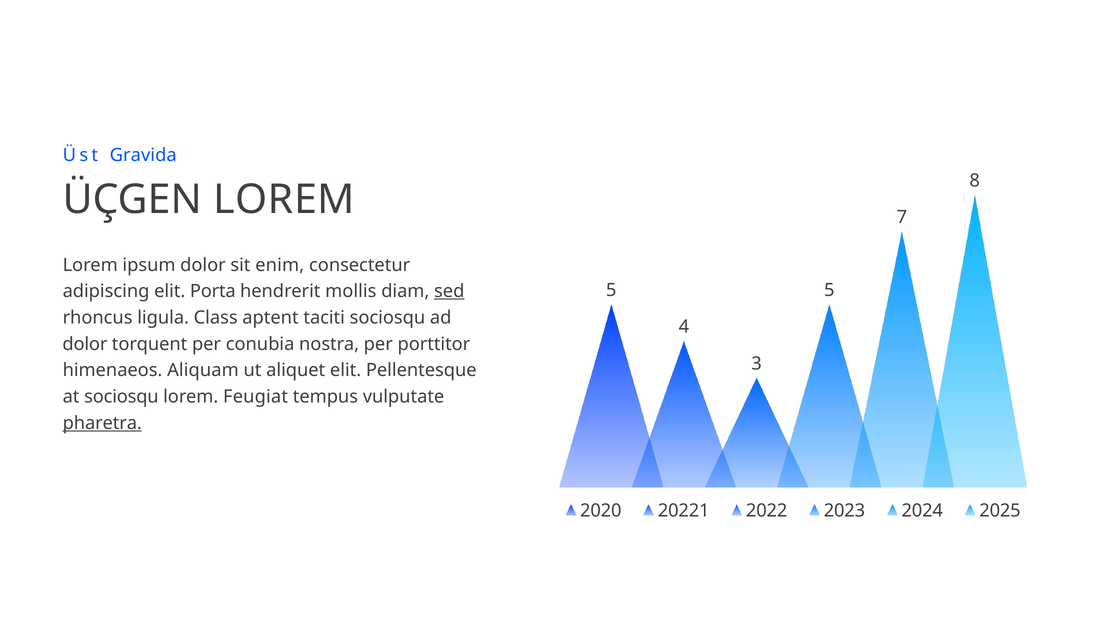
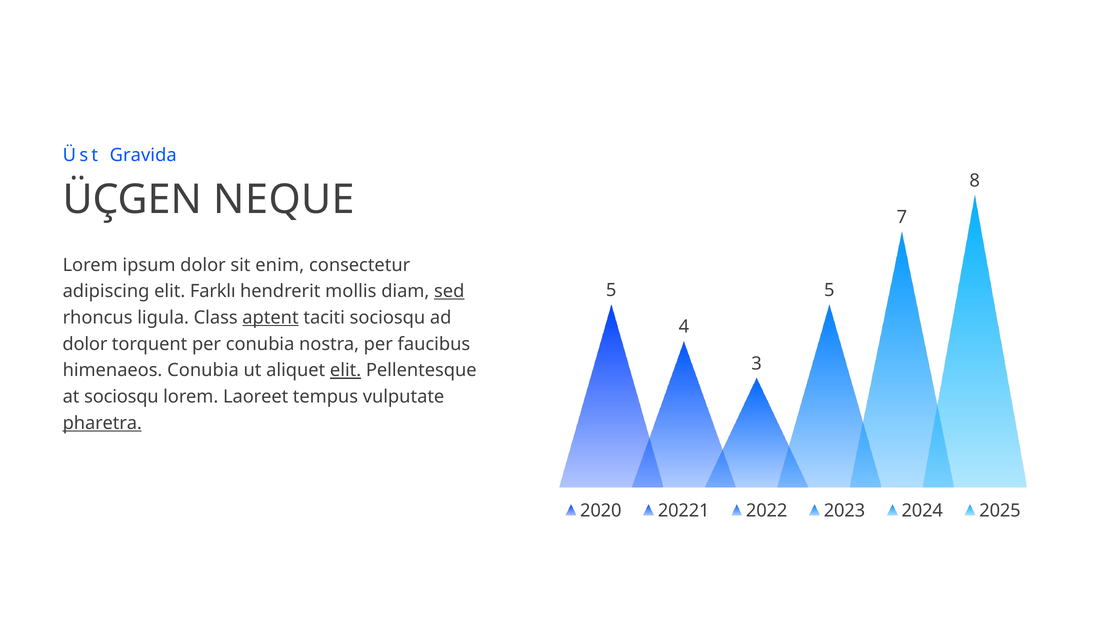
ÜÇGEN LOREM: LOREM -> NEQUE
Porta: Porta -> Farklı
aptent underline: none -> present
porttitor: porttitor -> faucibus
himenaeos Aliquam: Aliquam -> Conubia
elit at (346, 370) underline: none -> present
Feugiat: Feugiat -> Laoreet
